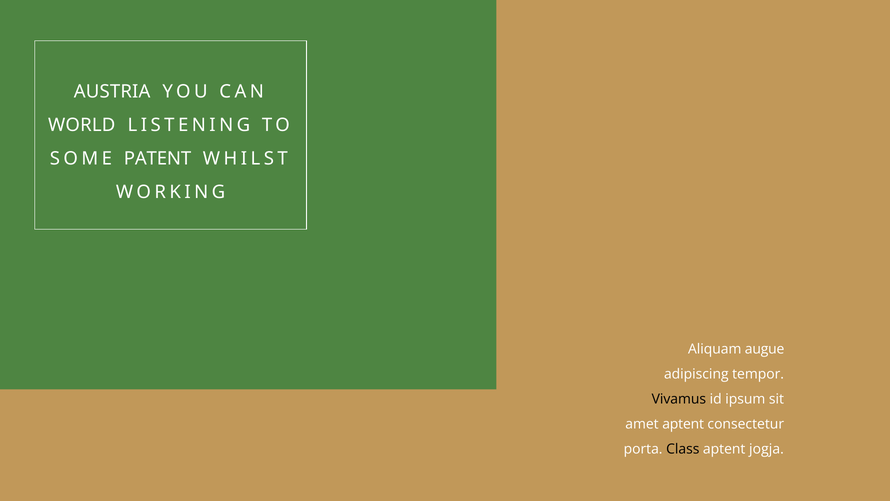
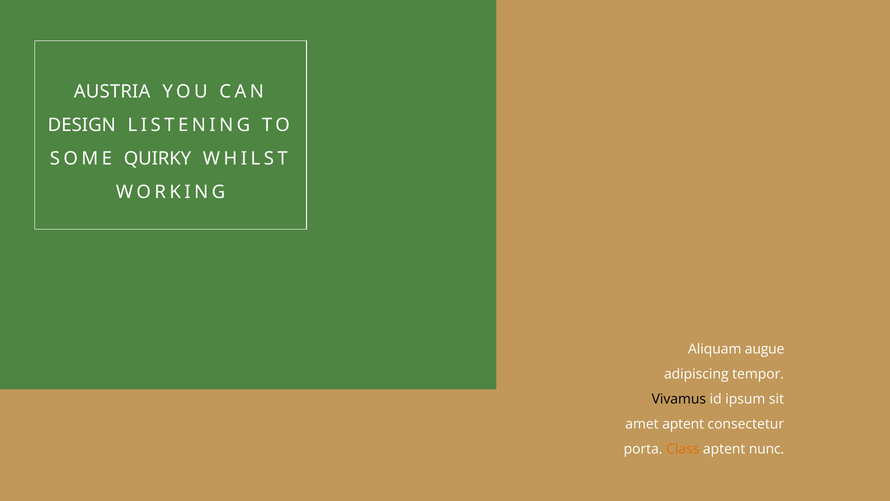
WORLD: WORLD -> DESIGN
PATENT: PATENT -> QUIRKY
Class colour: black -> orange
jogja: jogja -> nunc
